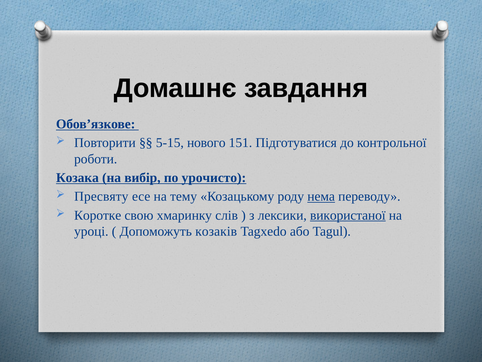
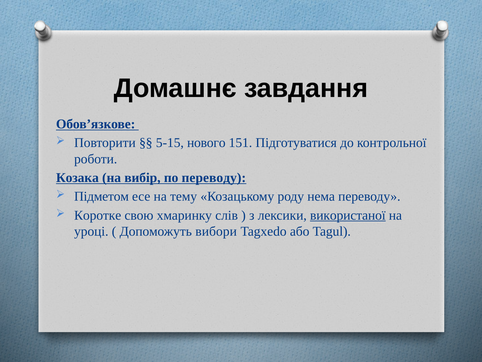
по урочисто: урочисто -> переводу
Пресвяту: Пресвяту -> Підметом
нема underline: present -> none
козаків: козаків -> вибори
